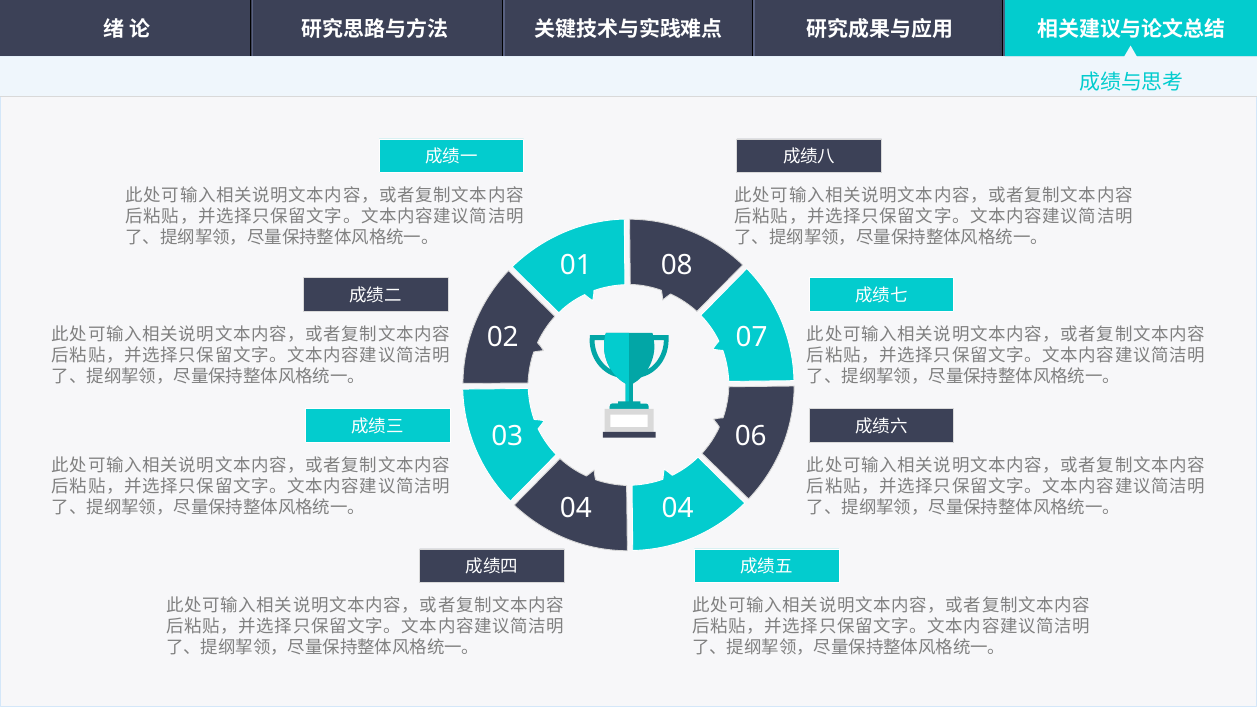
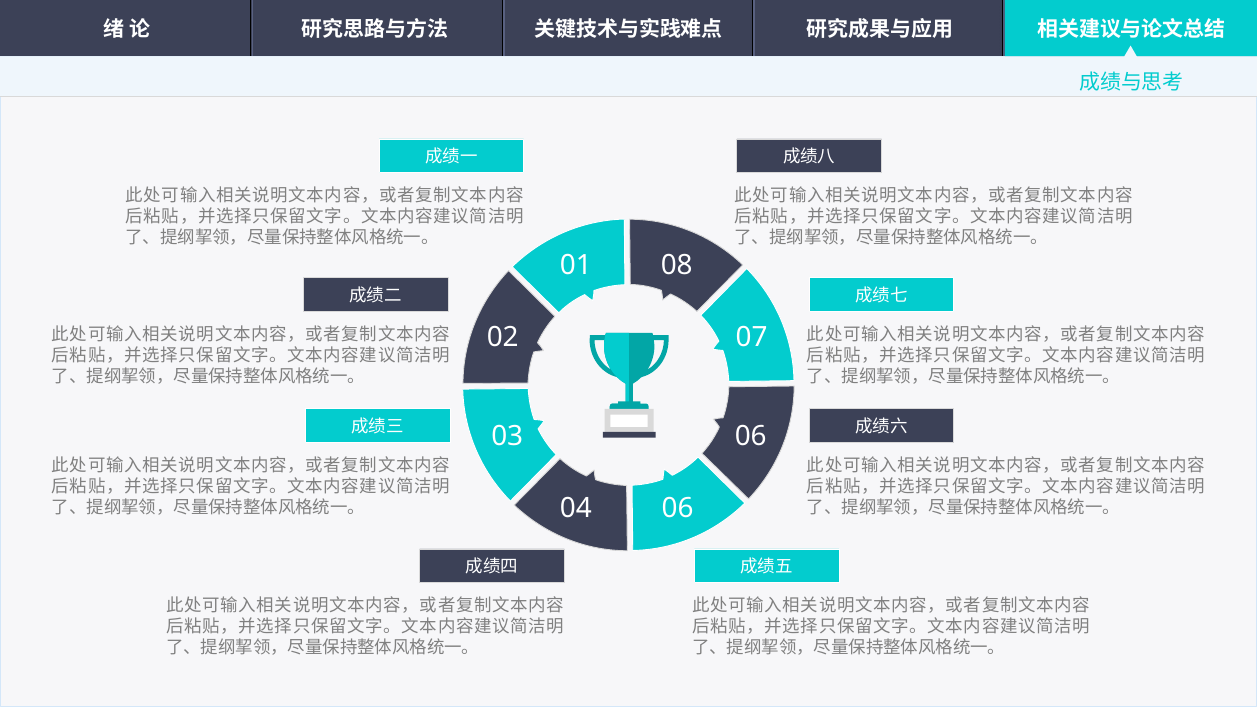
04 04: 04 -> 06
